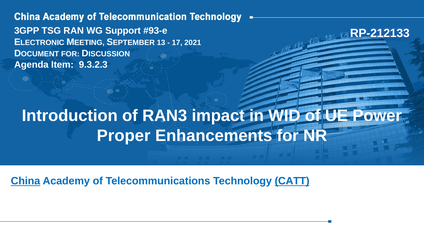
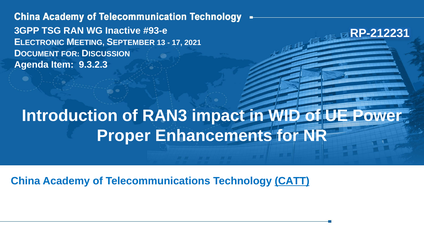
Support: Support -> Inactive
RP-212133: RP-212133 -> RP-212231
China underline: present -> none
